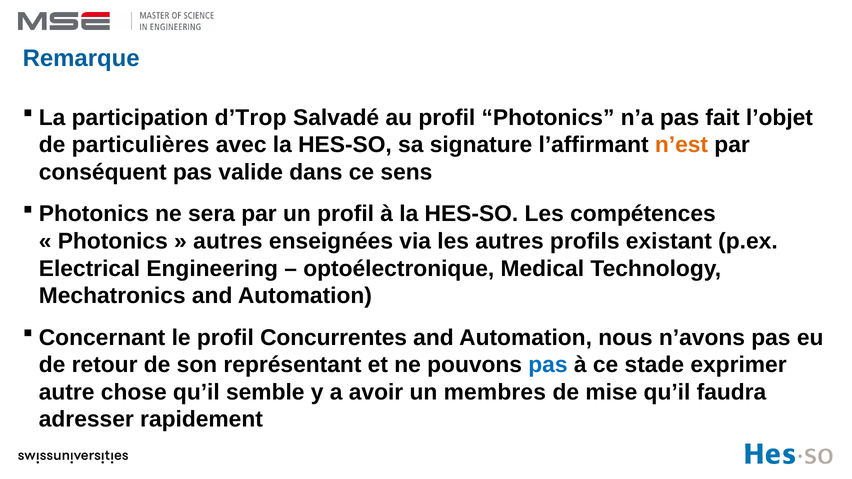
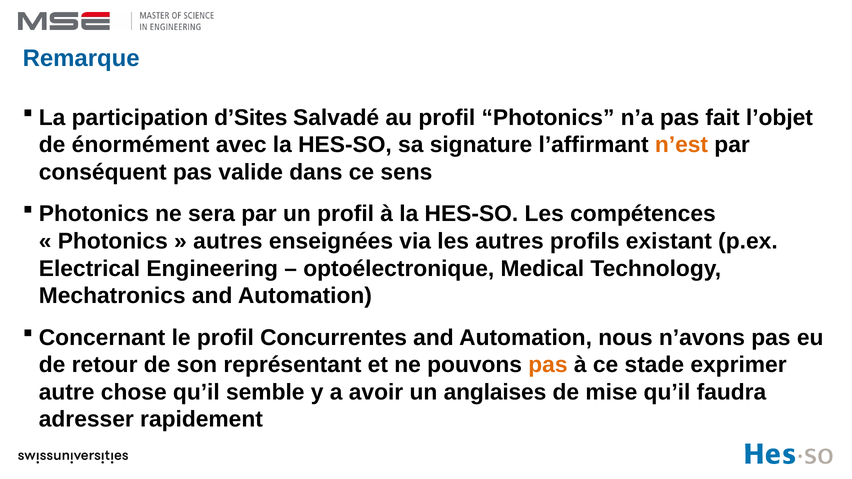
d’Trop: d’Trop -> d’Sites
particulières: particulières -> énormément
pas at (548, 365) colour: blue -> orange
membres: membres -> anglaises
